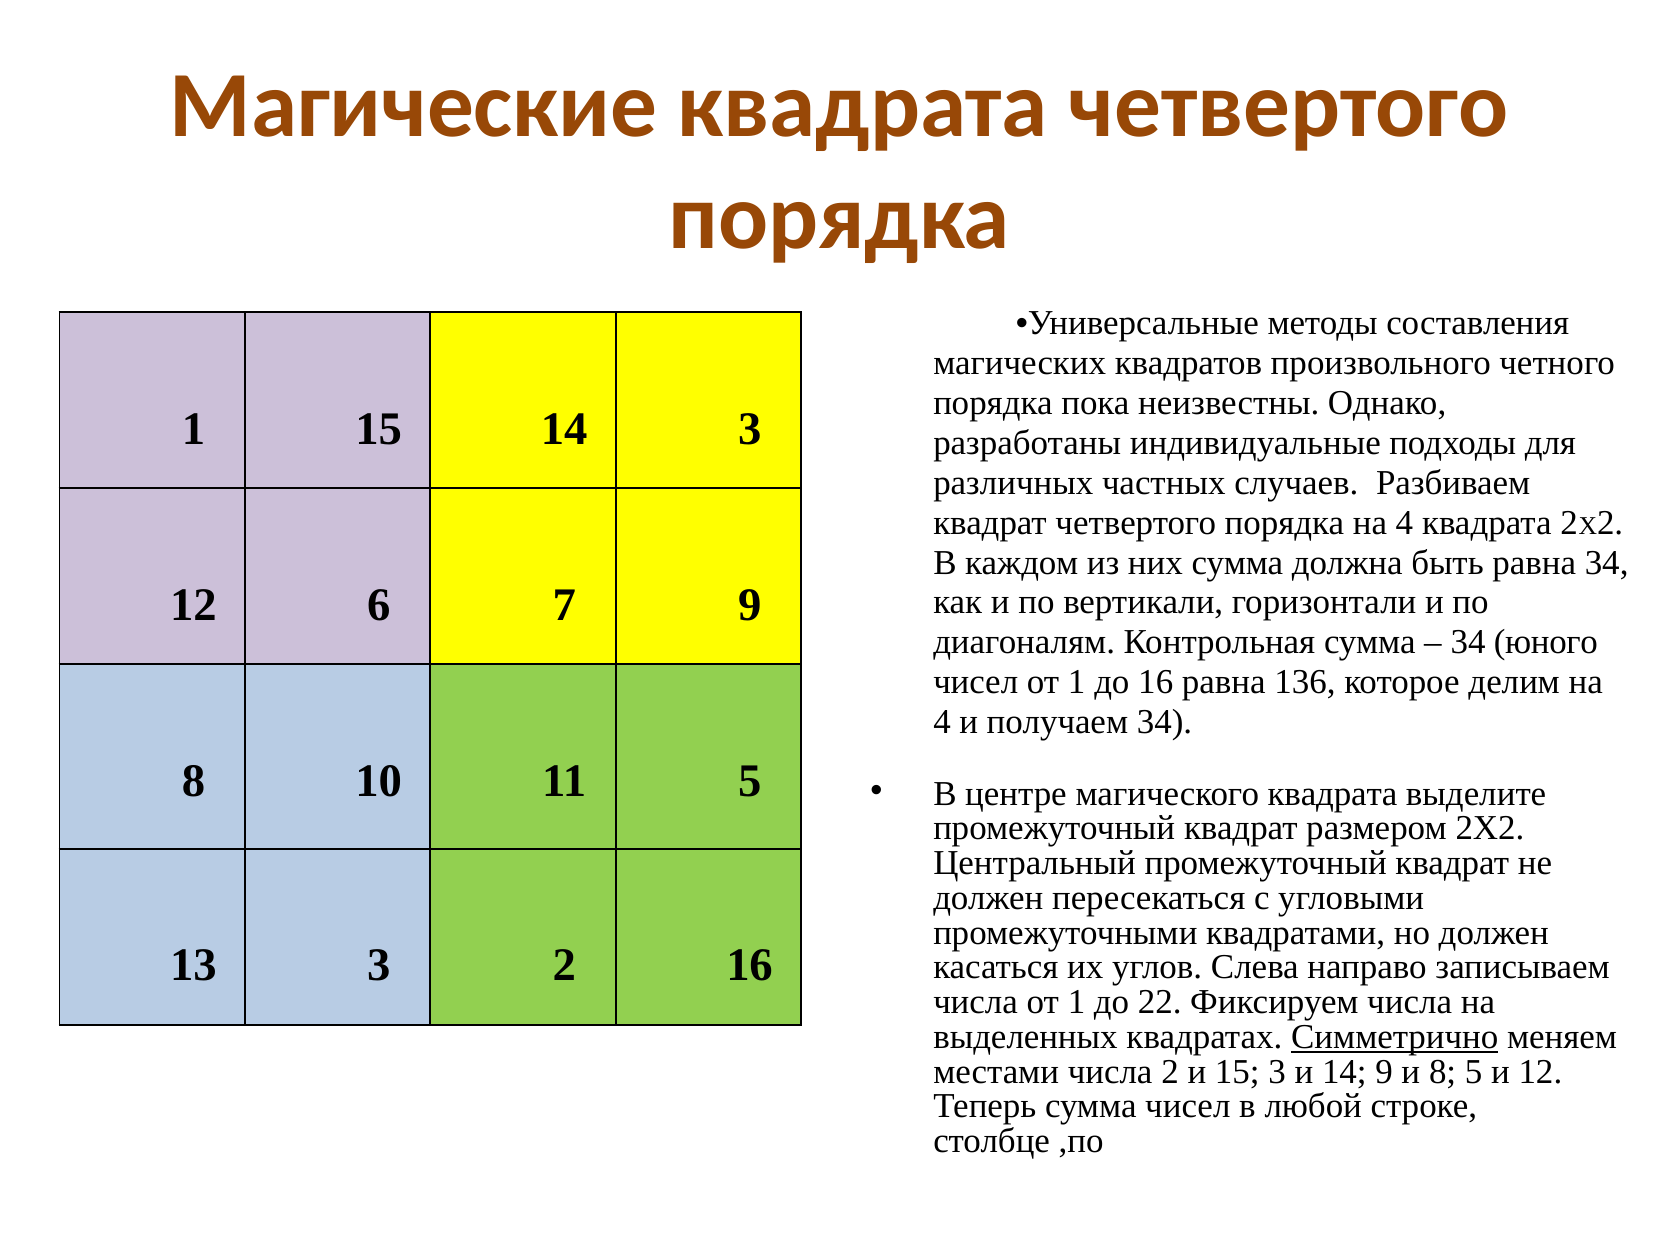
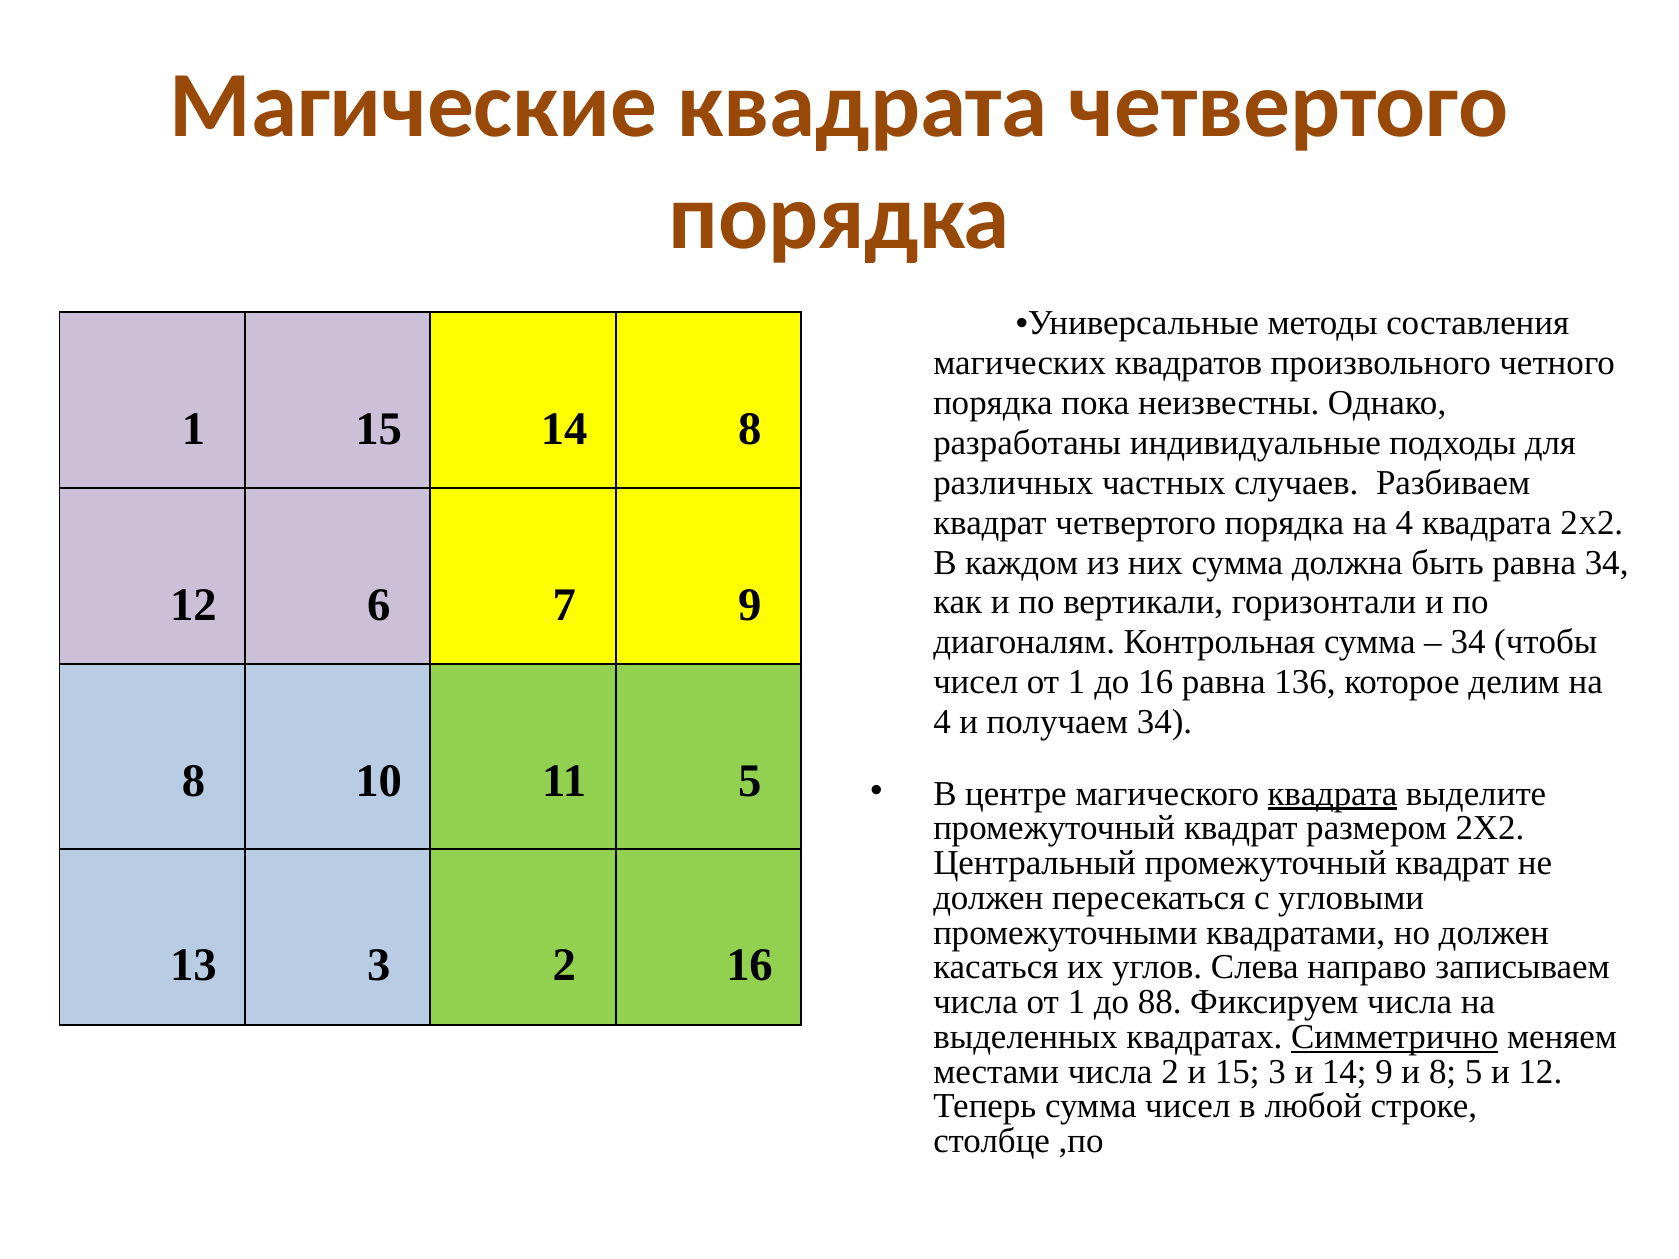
14 3: 3 -> 8
юного: юного -> чтобы
квадрата at (1332, 794) underline: none -> present
22: 22 -> 88
